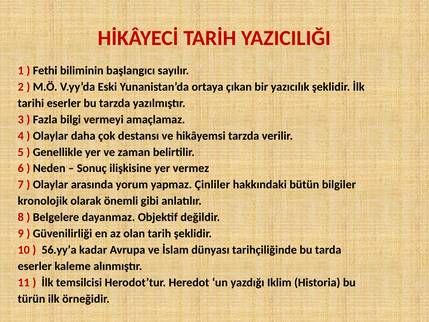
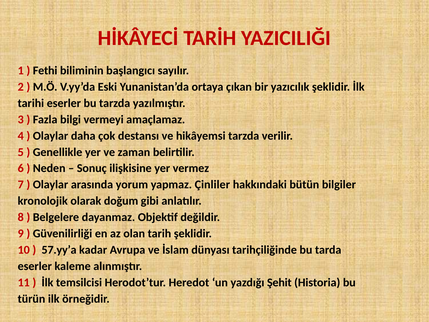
önemli: önemli -> doğum
56.yy’a: 56.yy’a -> 57.yy’a
Iklim: Iklim -> Şehit
